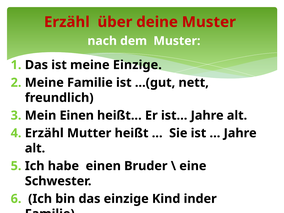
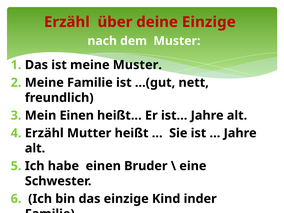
deine Muster: Muster -> Einzige
meine Einzige: Einzige -> Muster
